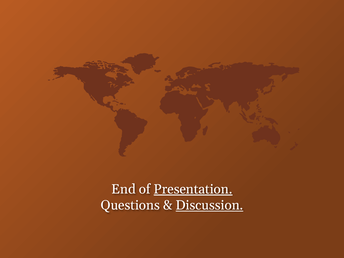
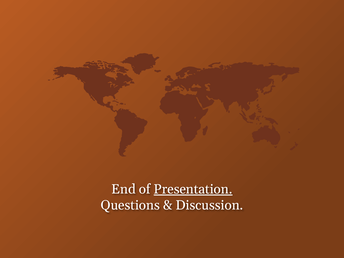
Discussion underline: present -> none
